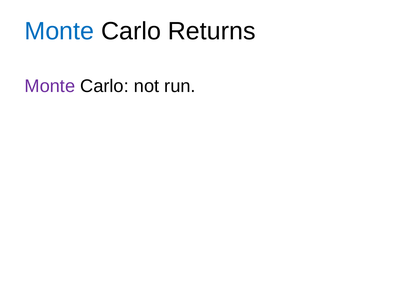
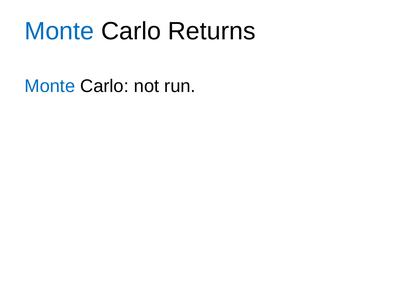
Monte at (50, 86) colour: purple -> blue
